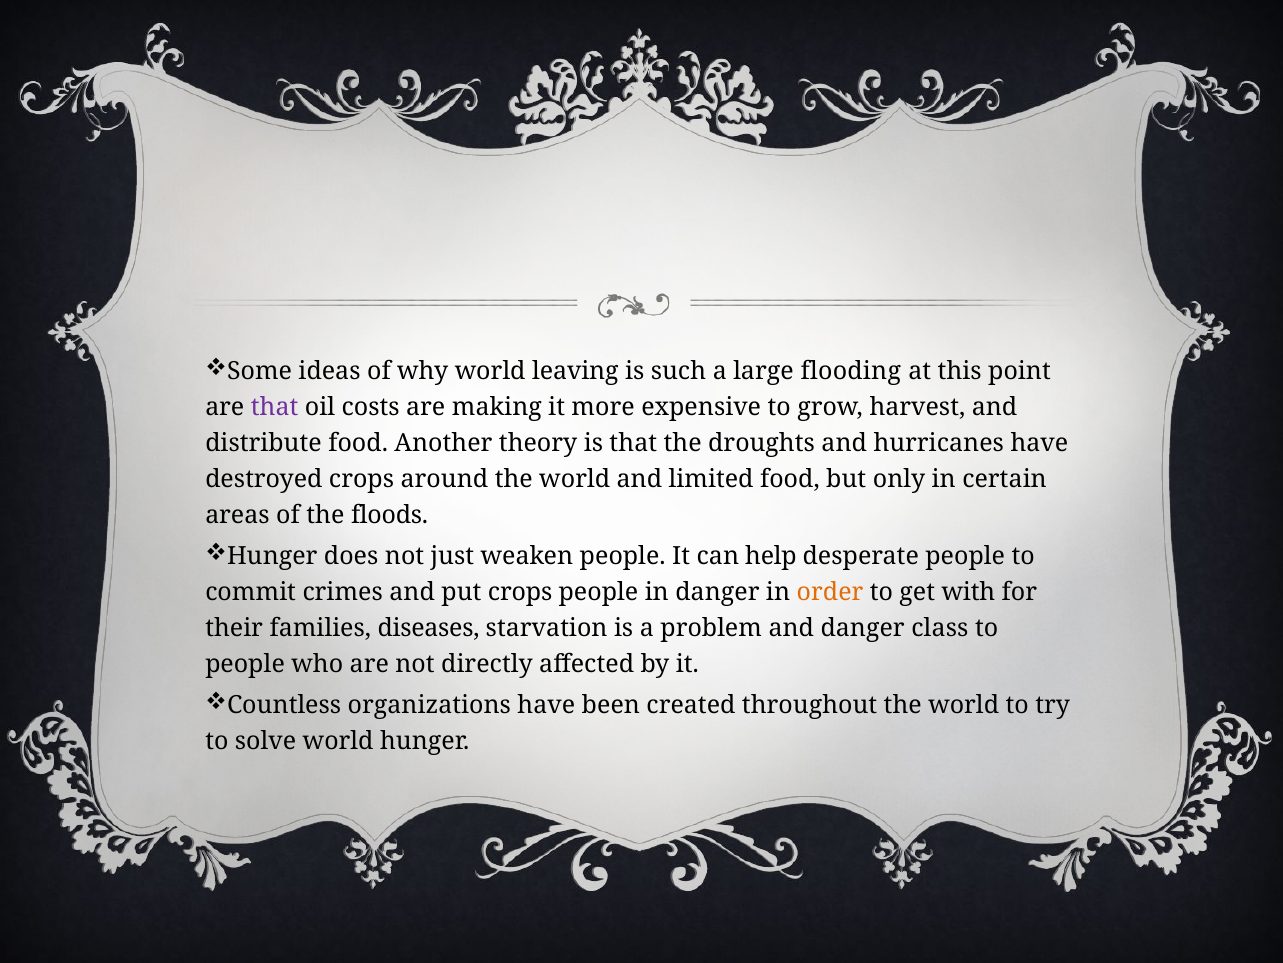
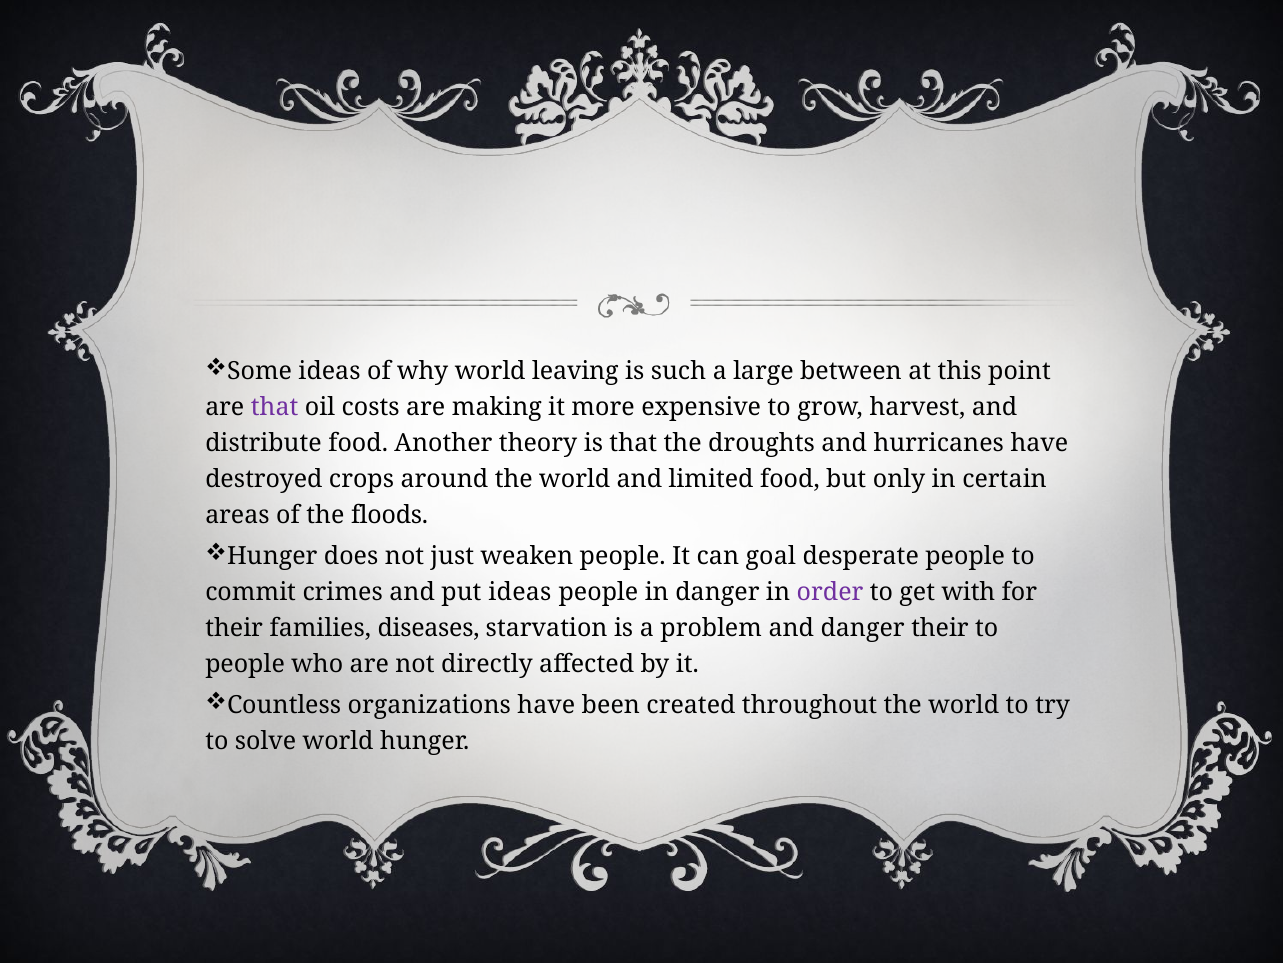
flooding: flooding -> between
help: help -> goal
put crops: crops -> ideas
order colour: orange -> purple
danger class: class -> their
